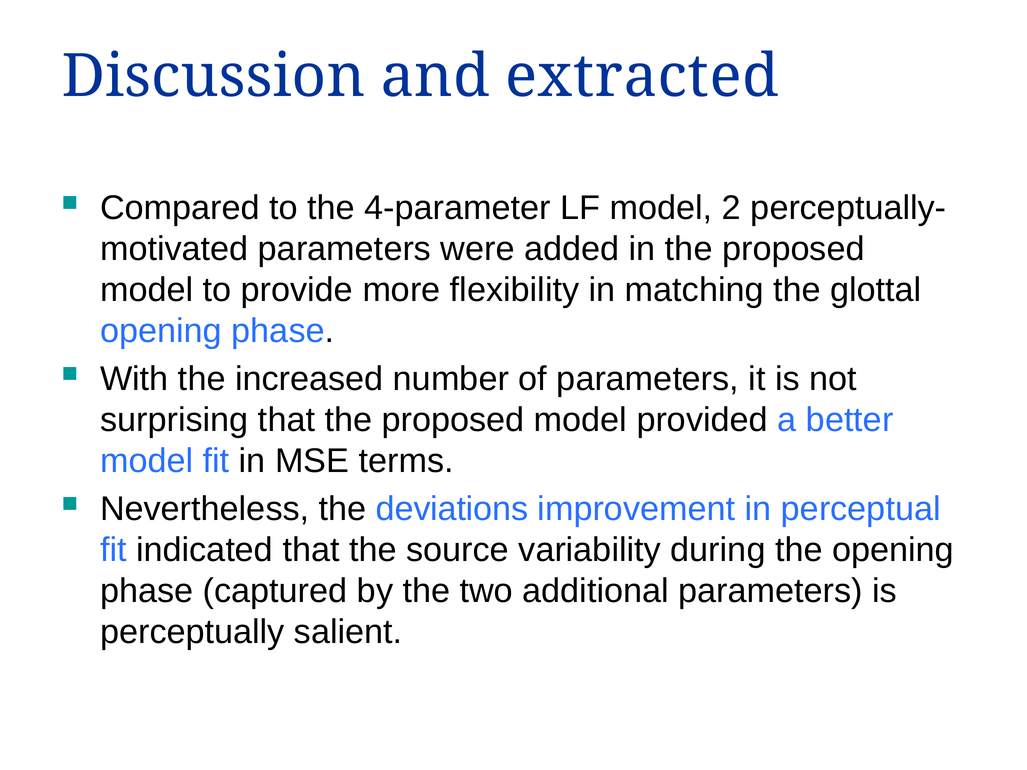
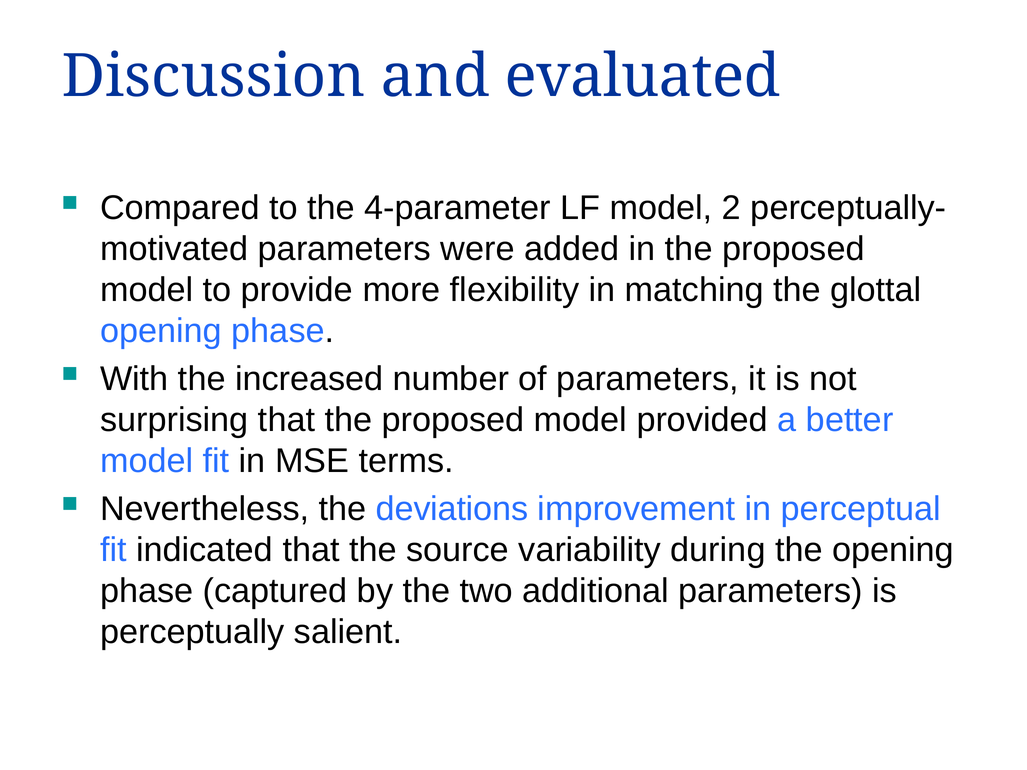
extracted: extracted -> evaluated
